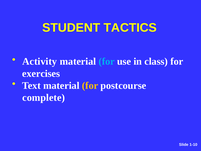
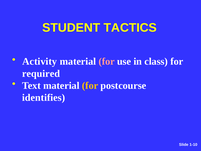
for at (107, 61) colour: light blue -> pink
exercises: exercises -> required
complete: complete -> identifies
